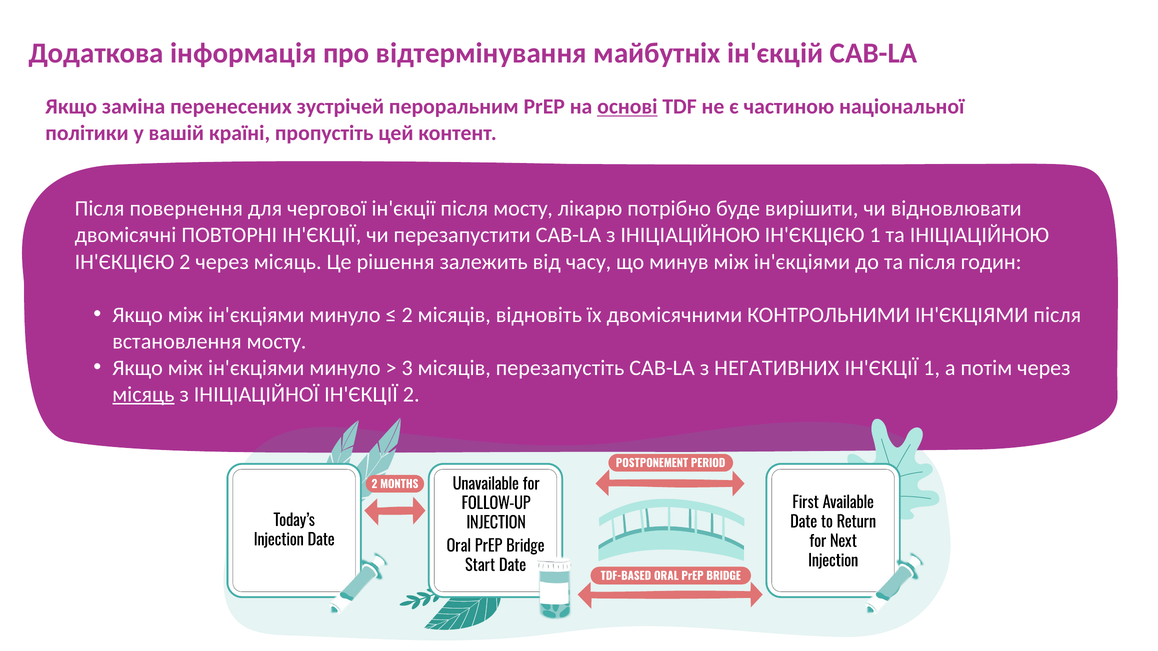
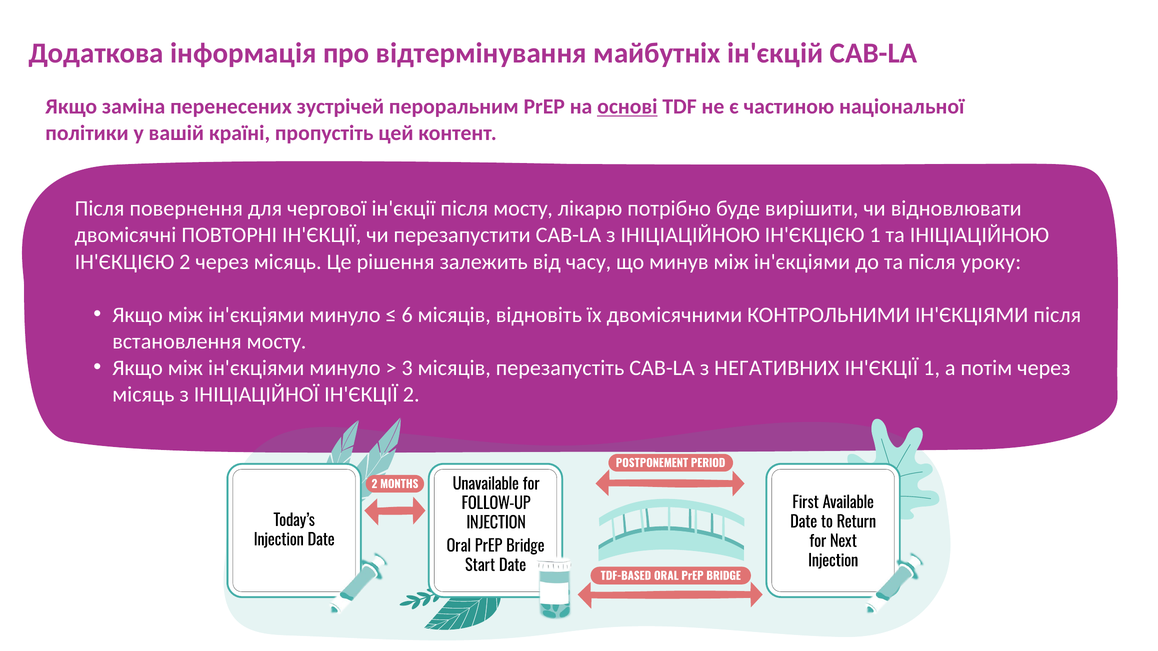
годин: годин -> уроку
2 at (407, 315): 2 -> 6
місяць at (143, 395) underline: present -> none
